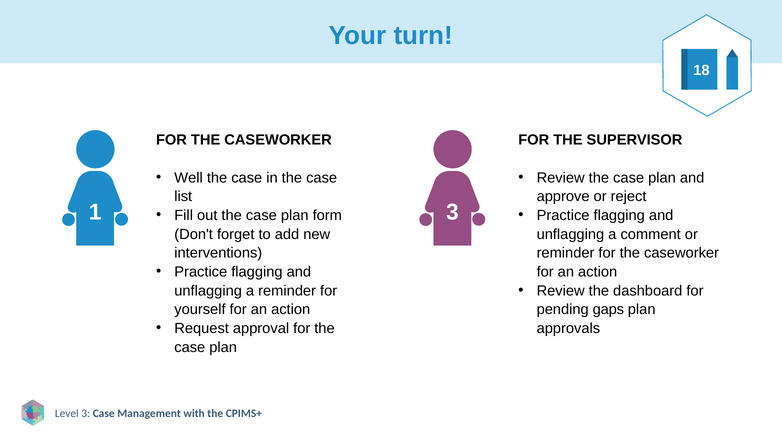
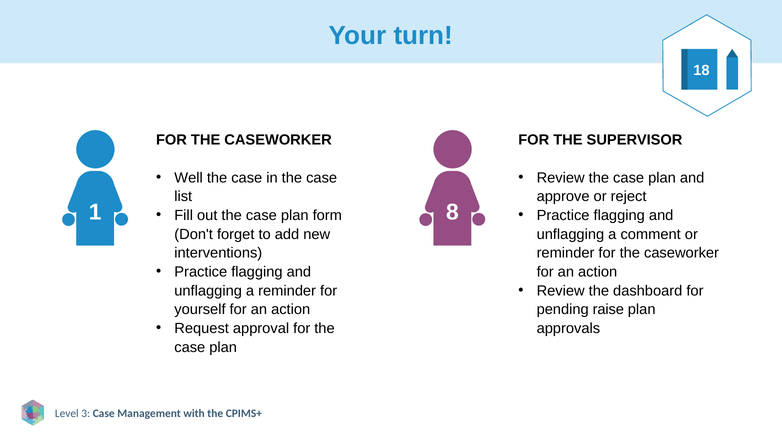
1 3: 3 -> 8
gaps: gaps -> raise
